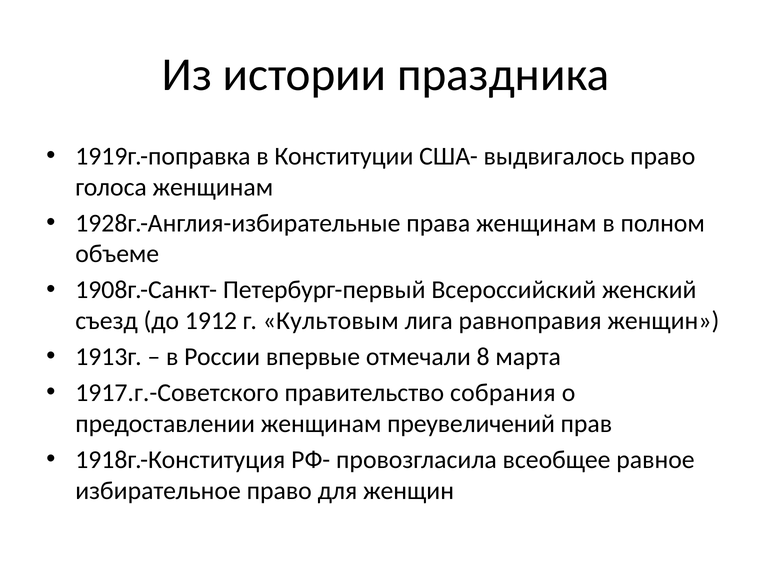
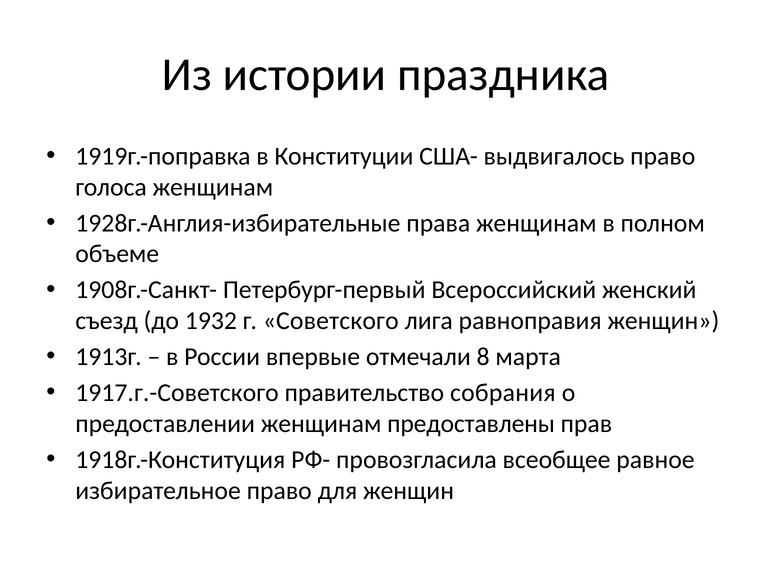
1912: 1912 -> 1932
Культовым: Культовым -> Советского
преувеличений: преувеличений -> предоставлены
